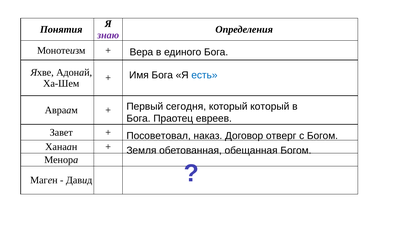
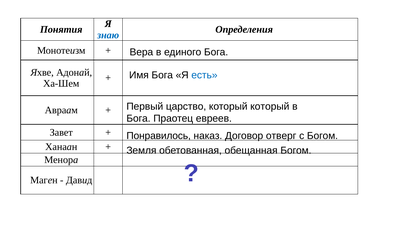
знаю colour: purple -> blue
сегодня: сегодня -> царство
Посоветовал: Посоветовал -> Понравилось
